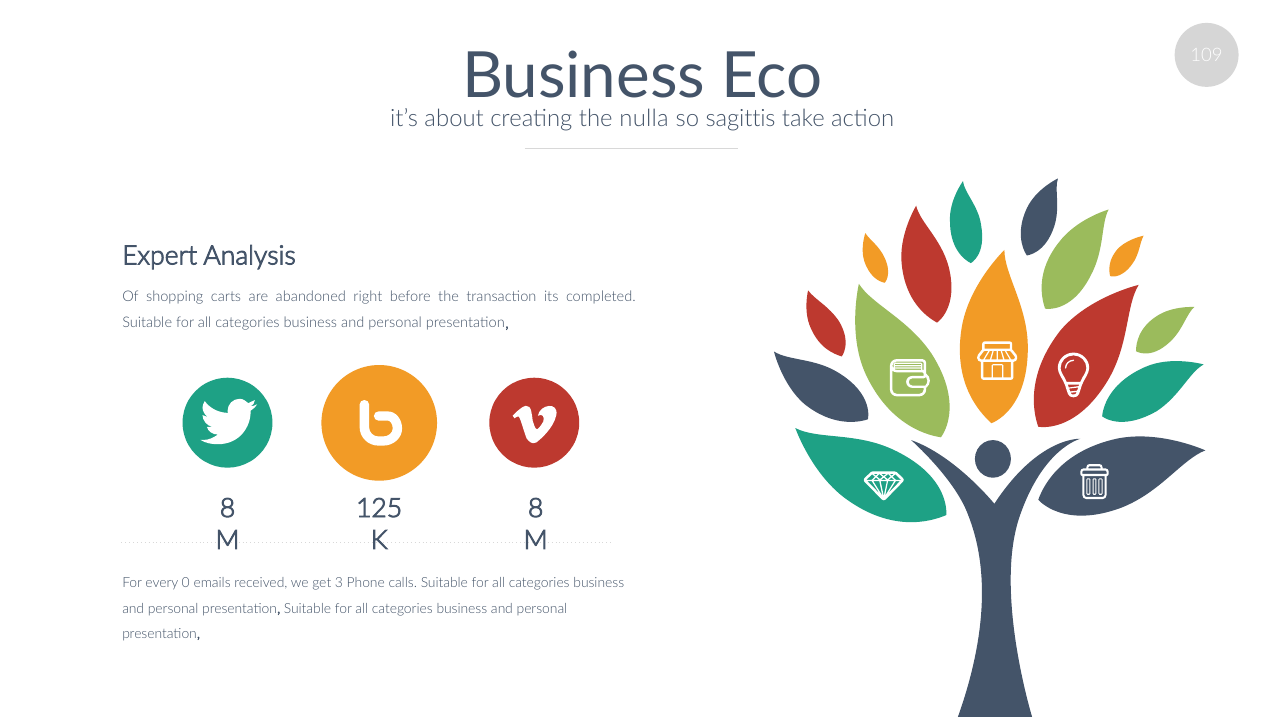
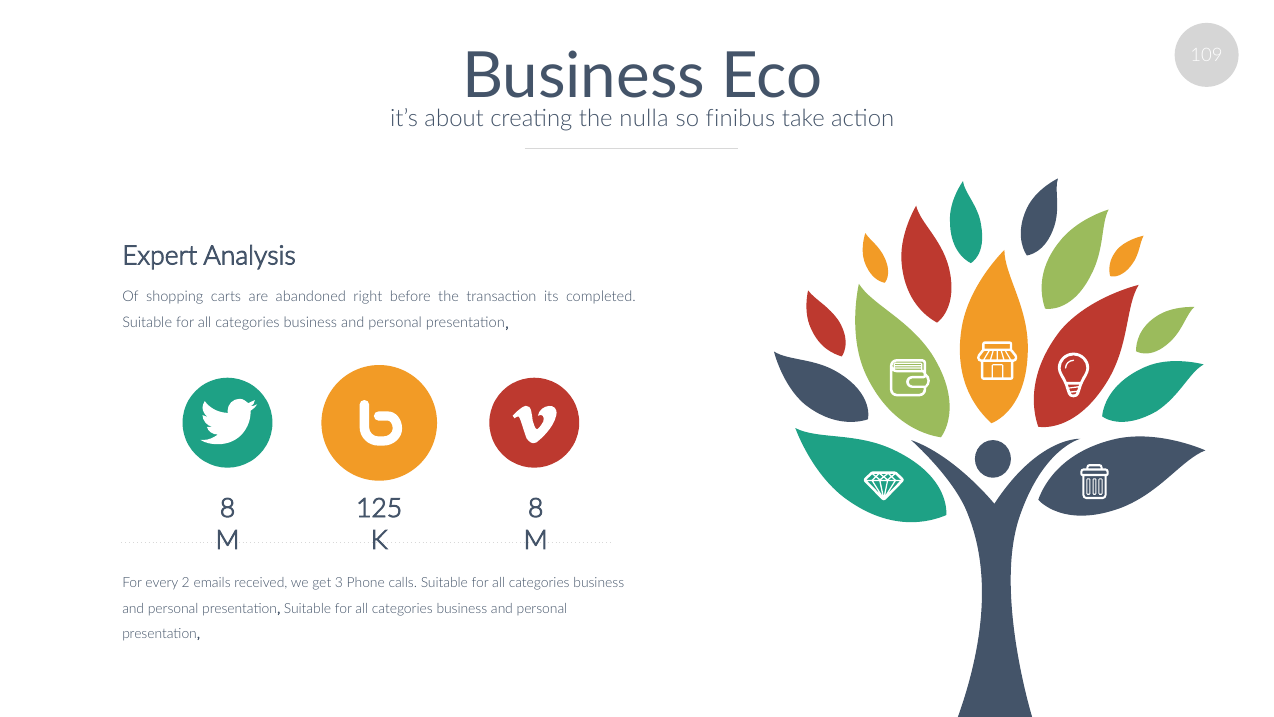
sagittis: sagittis -> finibus
0: 0 -> 2
